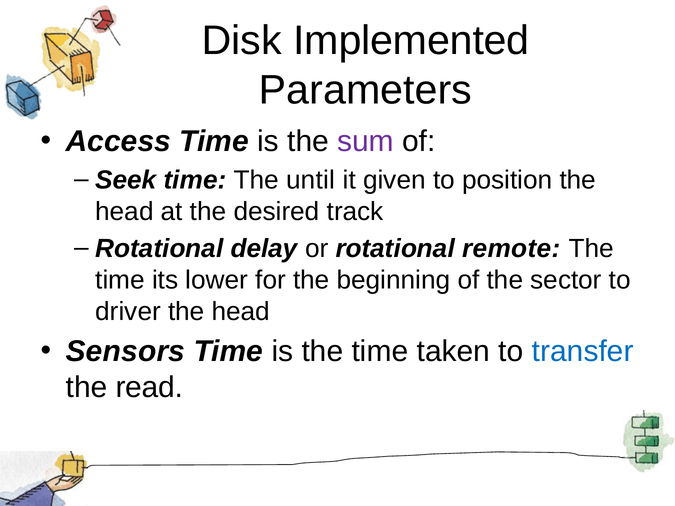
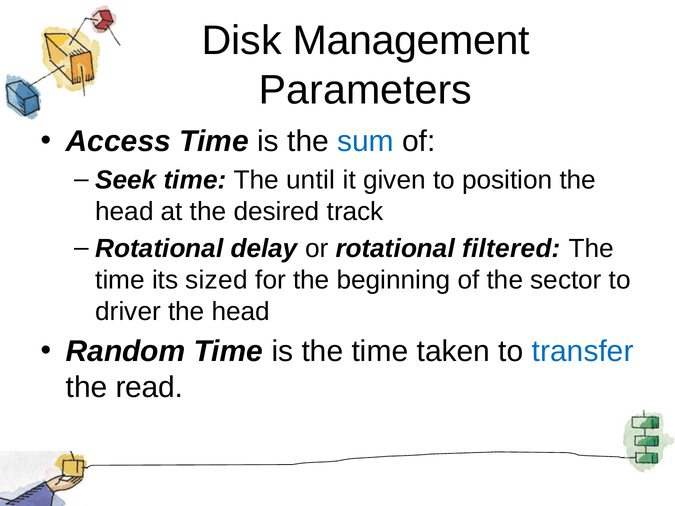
Implemented: Implemented -> Management
sum colour: purple -> blue
remote: remote -> filtered
lower: lower -> sized
Sensors: Sensors -> Random
